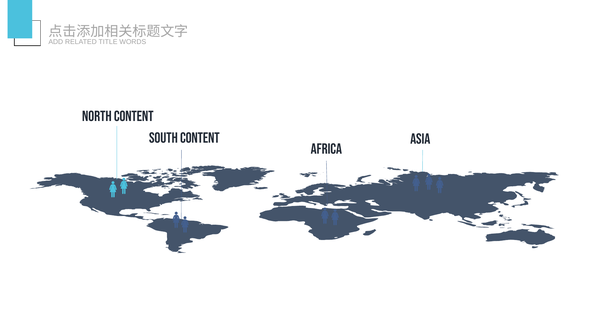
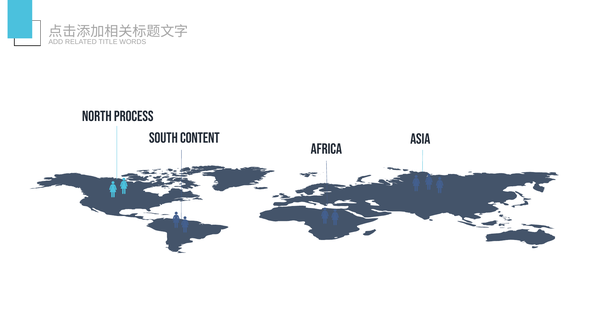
NORTH CONTENT: CONTENT -> PROCESS
